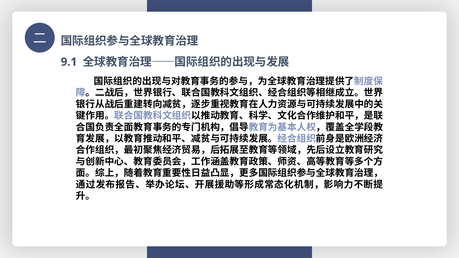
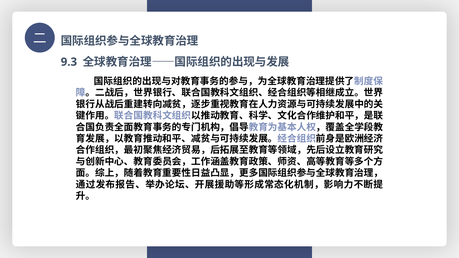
9.1: 9.1 -> 9.3
